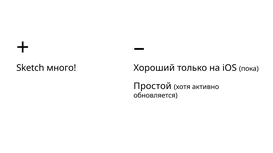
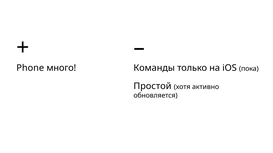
Sketch: Sketch -> Phone
Хороший: Хороший -> Команды
